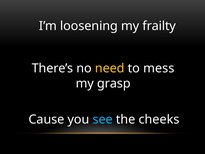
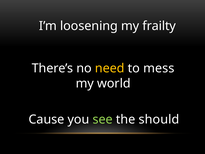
grasp: grasp -> world
see colour: light blue -> light green
cheeks: cheeks -> should
